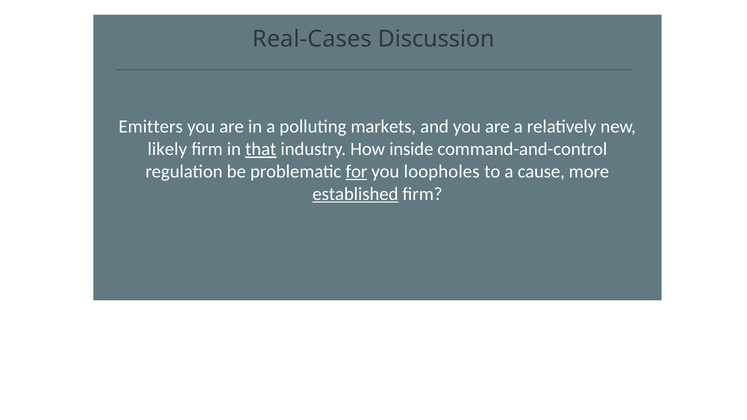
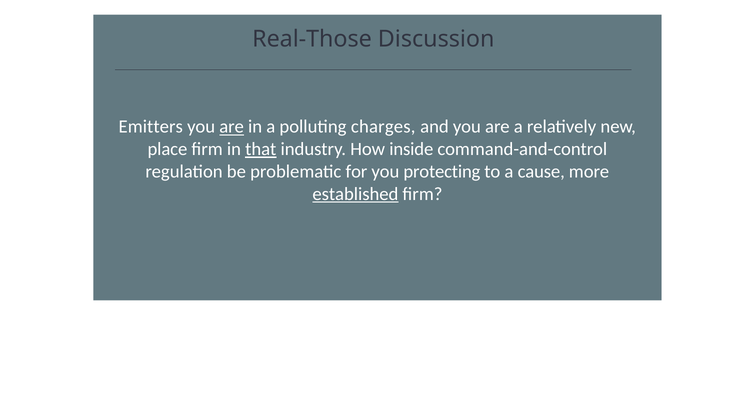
Real-Cases: Real-Cases -> Real-Those
are at (232, 127) underline: none -> present
markets: markets -> charges
likely: likely -> place
for underline: present -> none
loopholes: loopholes -> protecting
